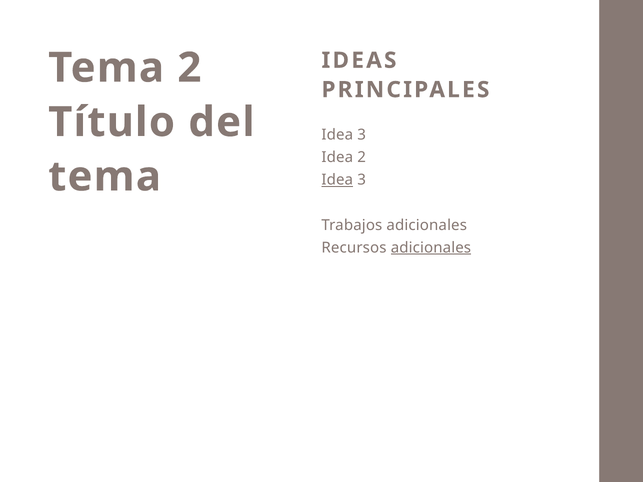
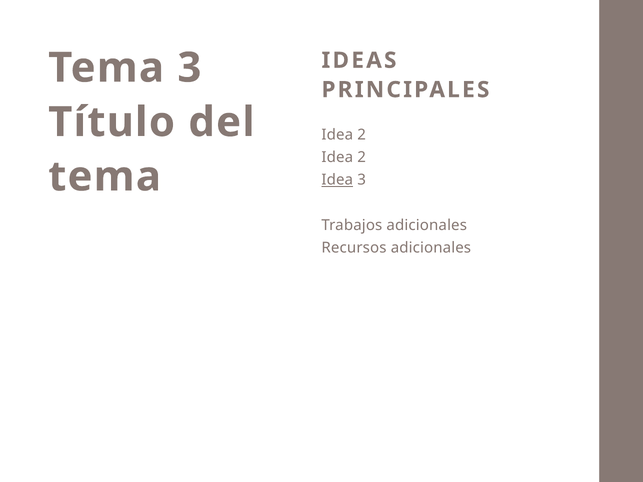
Tema 2: 2 -> 3
3 at (362, 135): 3 -> 2
adicionales at (431, 248) underline: present -> none
